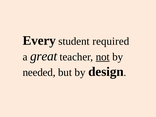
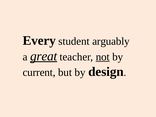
required: required -> arguably
great underline: none -> present
needed: needed -> current
